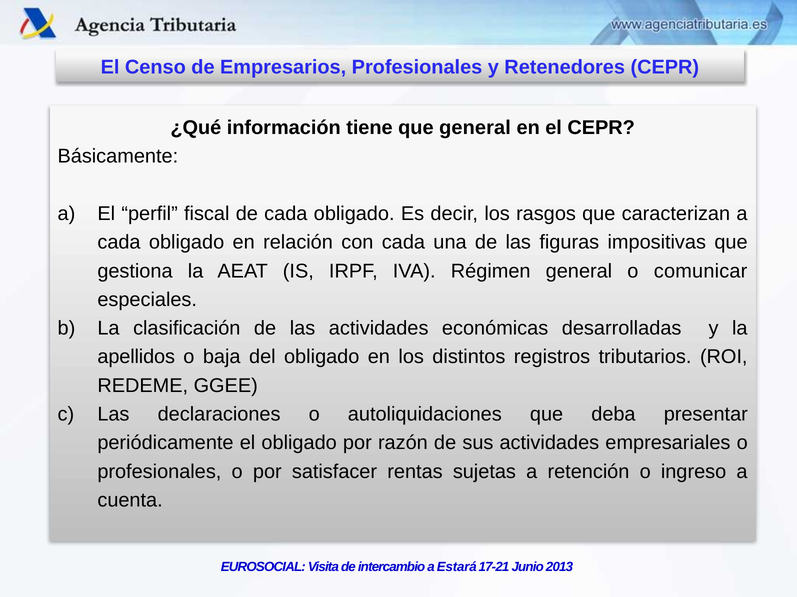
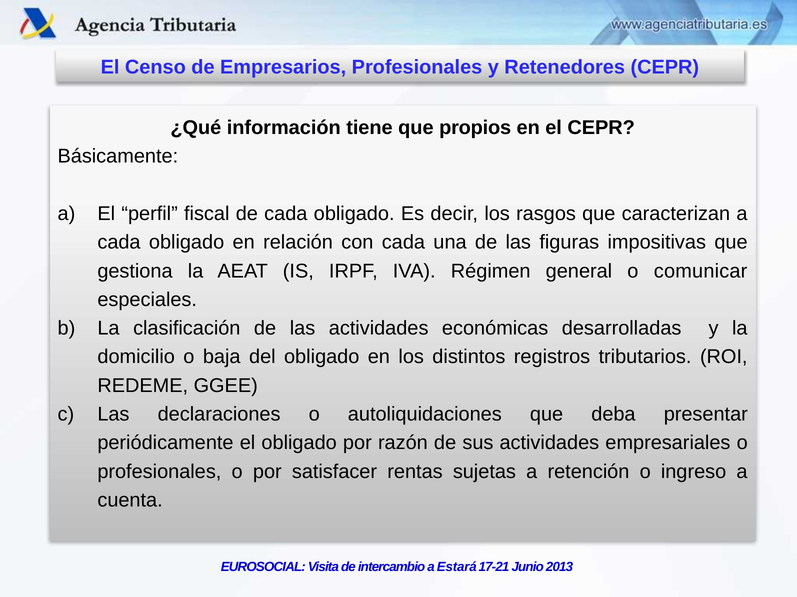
que general: general -> propios
apellidos: apellidos -> domicilio
